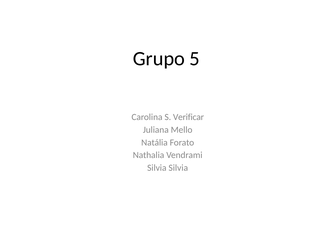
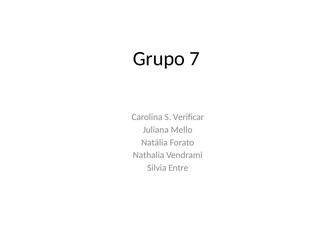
5: 5 -> 7
Silvia Silvia: Silvia -> Entre
